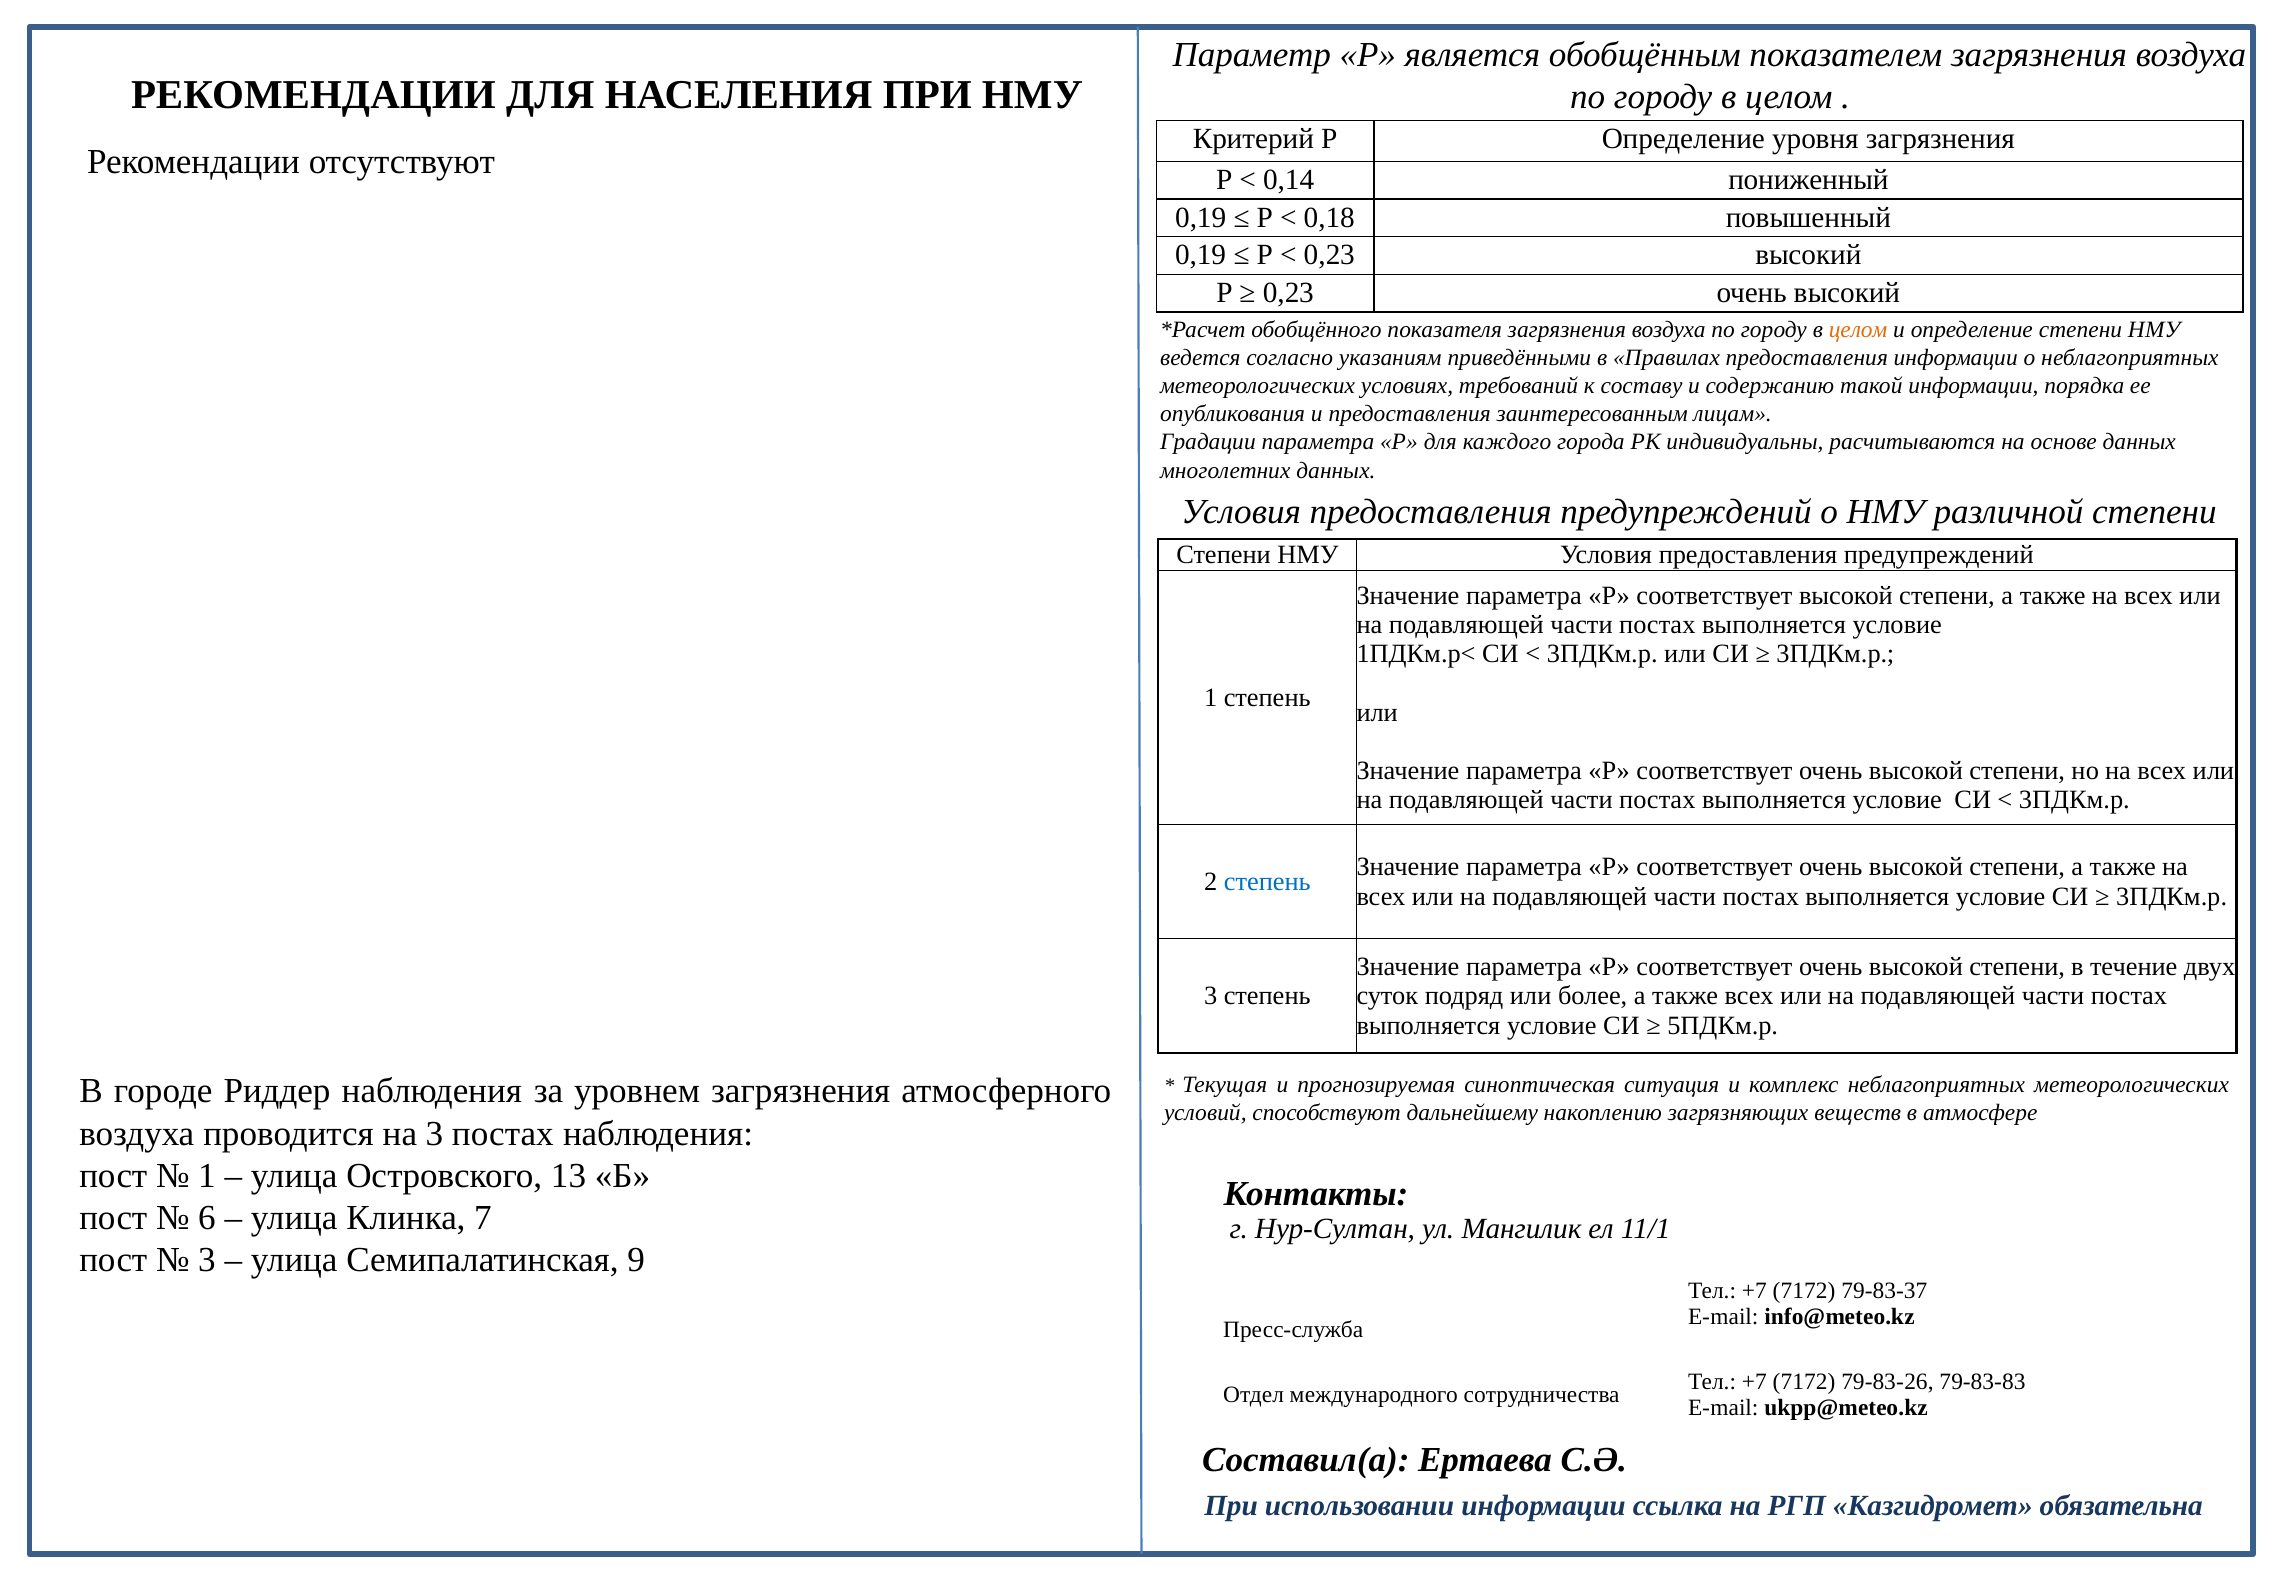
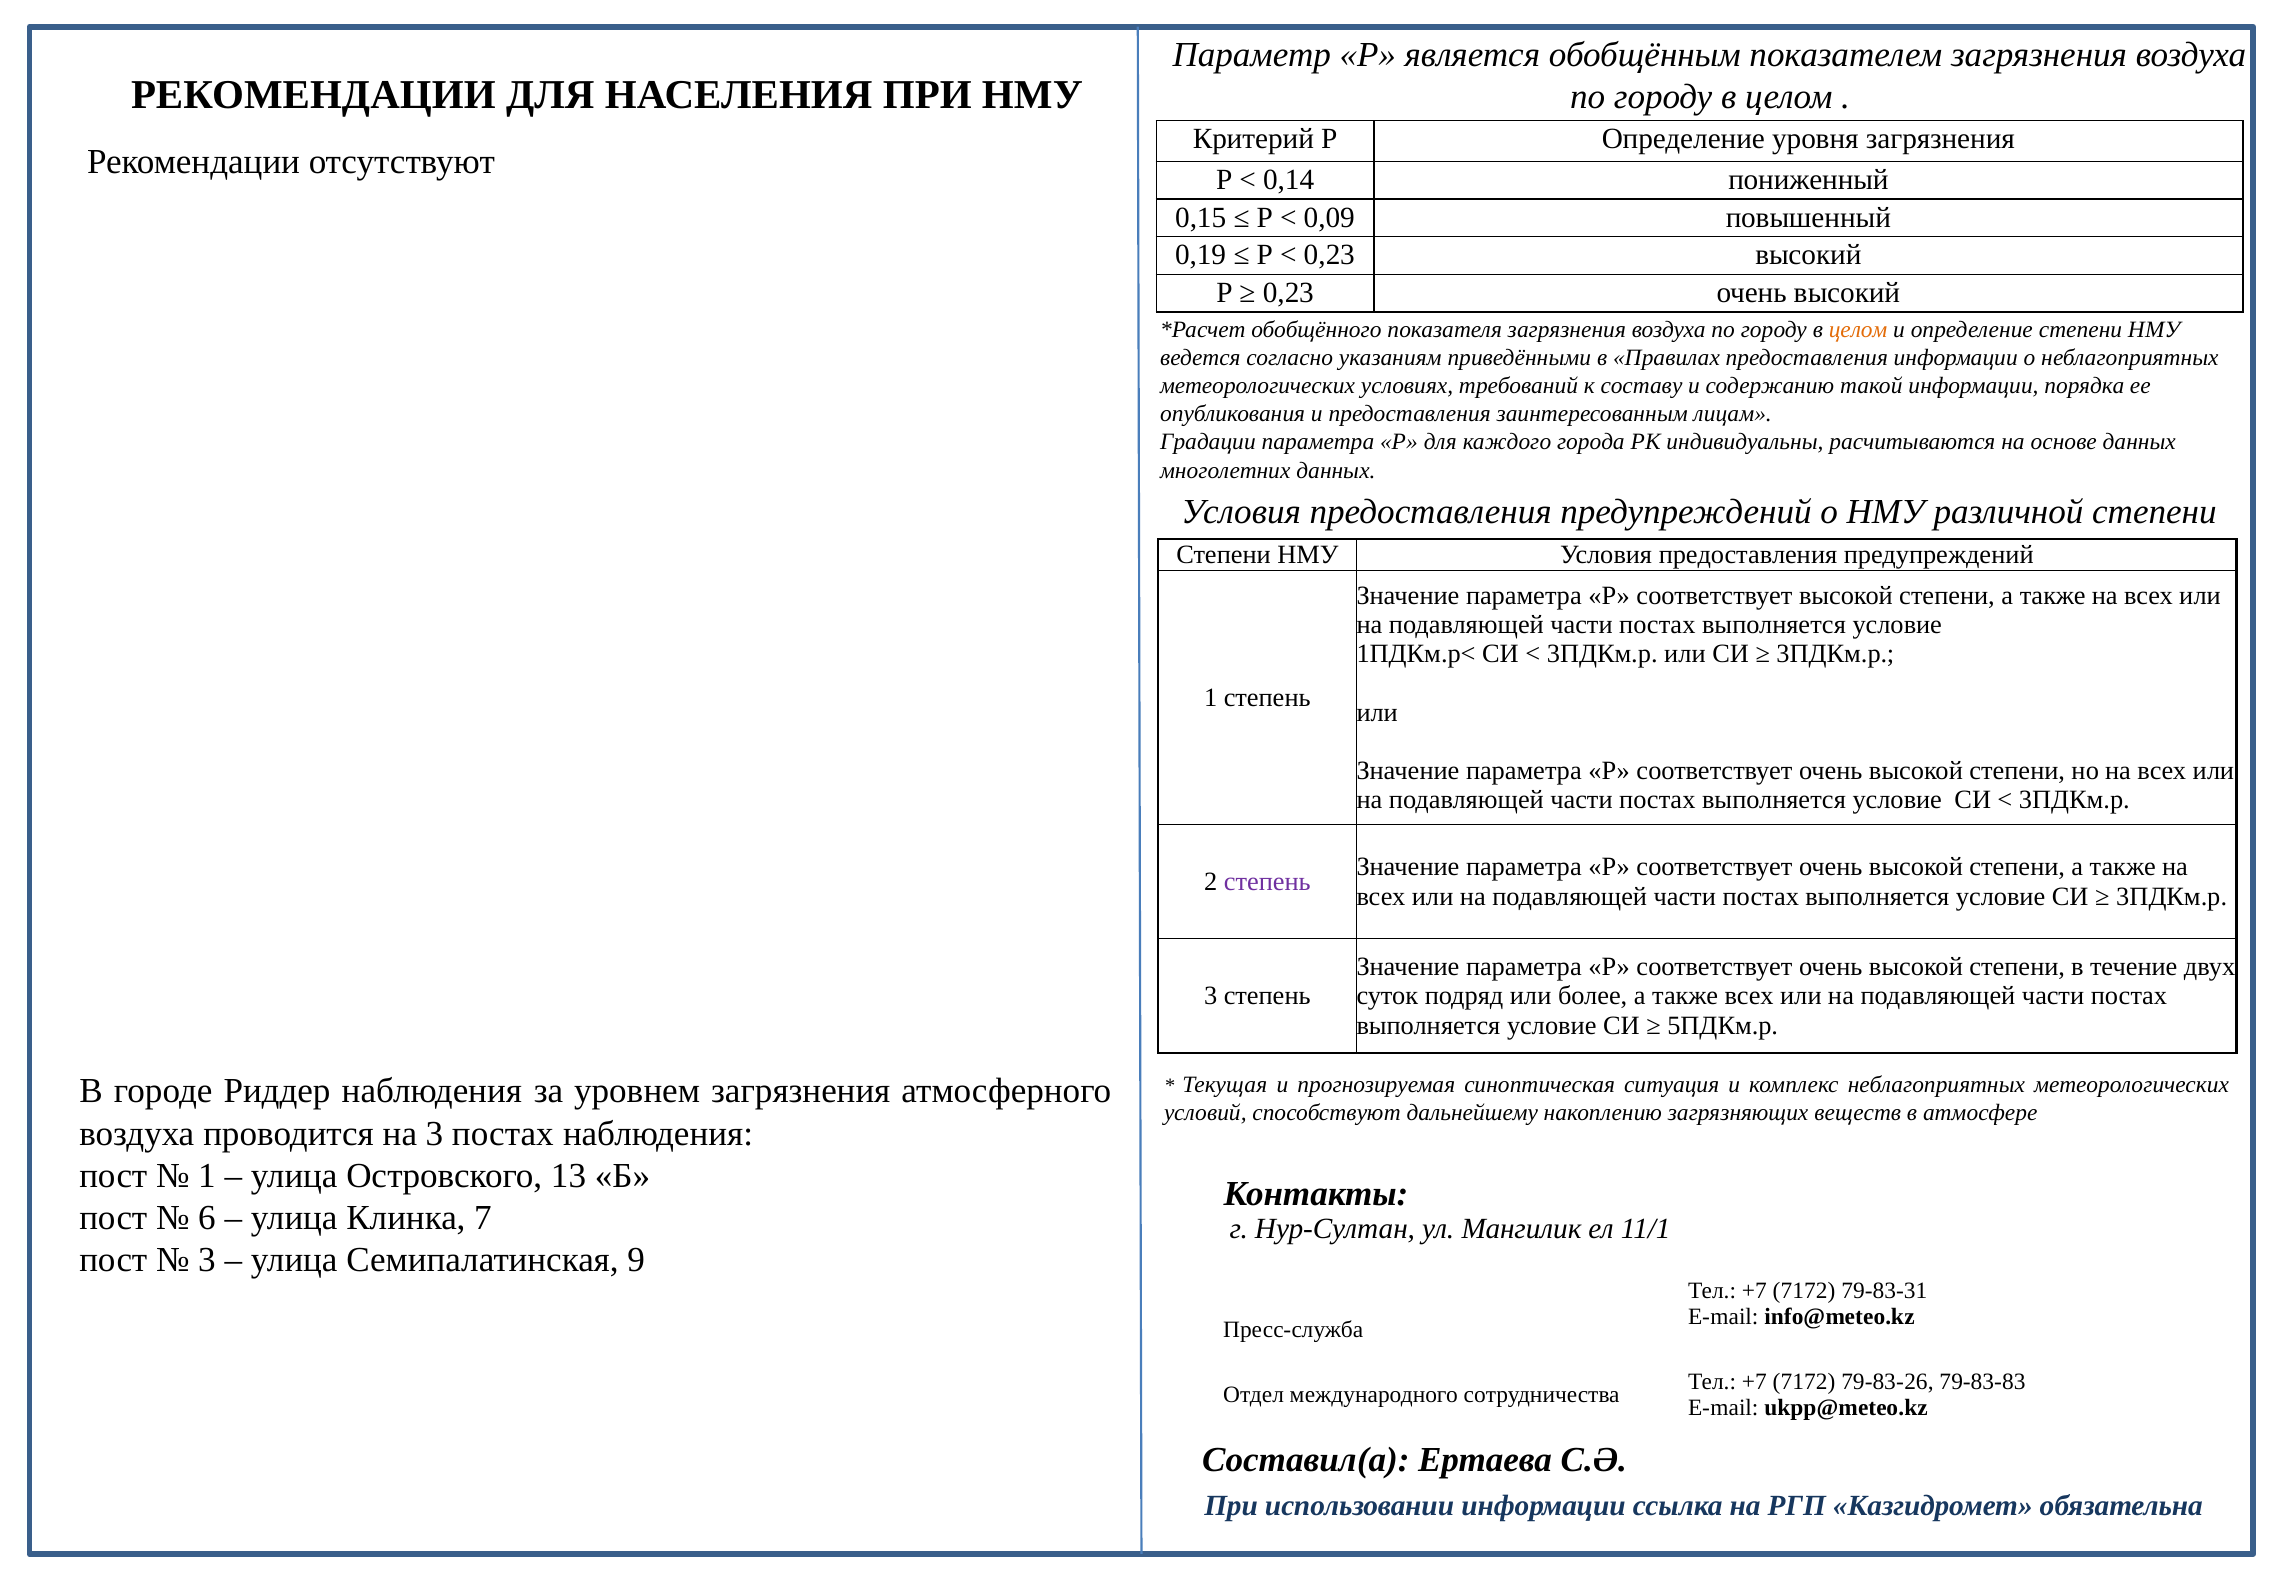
0,19 at (1201, 217): 0,19 -> 0,15
0,18: 0,18 -> 0,09
степень at (1267, 882) colour: blue -> purple
79-83-37: 79-83-37 -> 79-83-31
